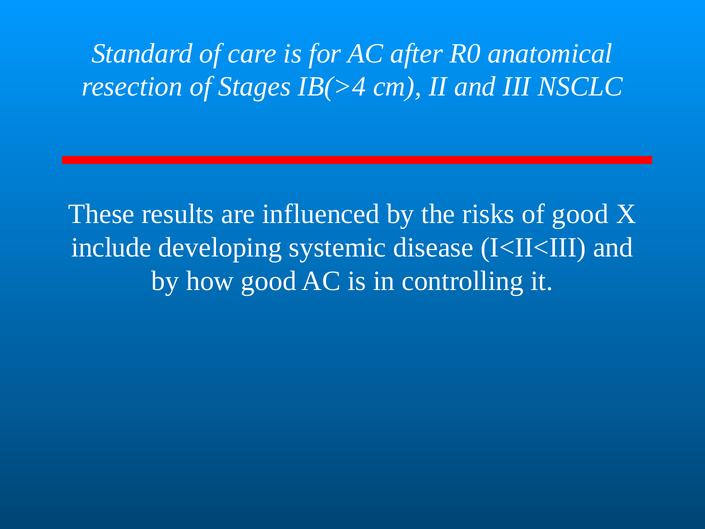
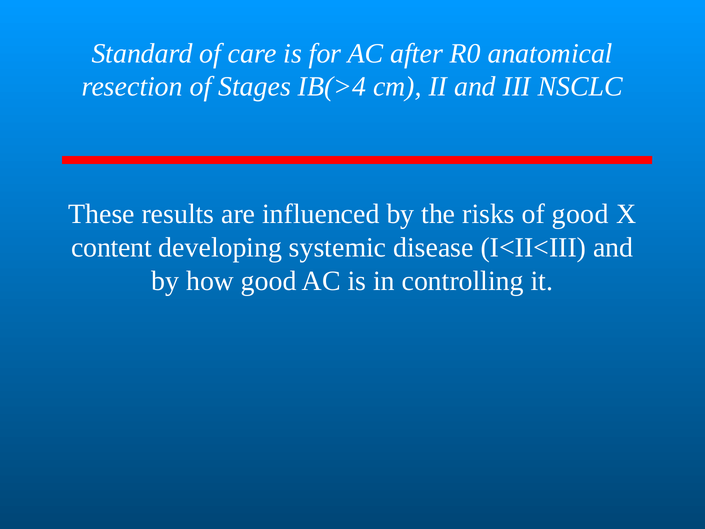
include: include -> content
